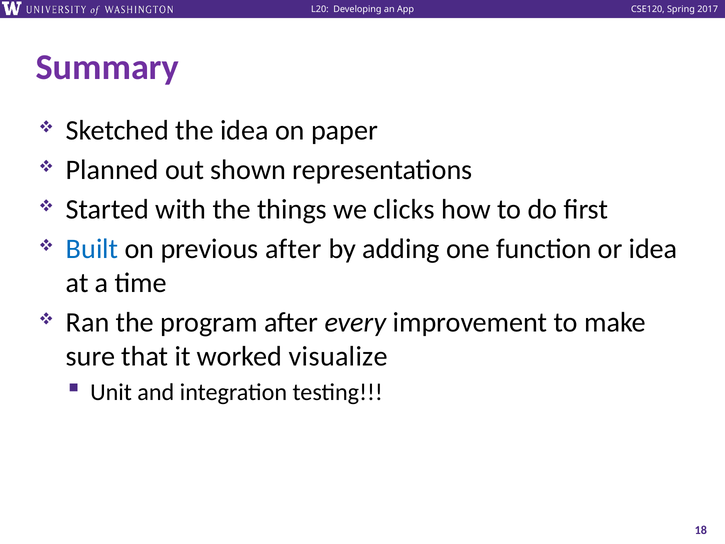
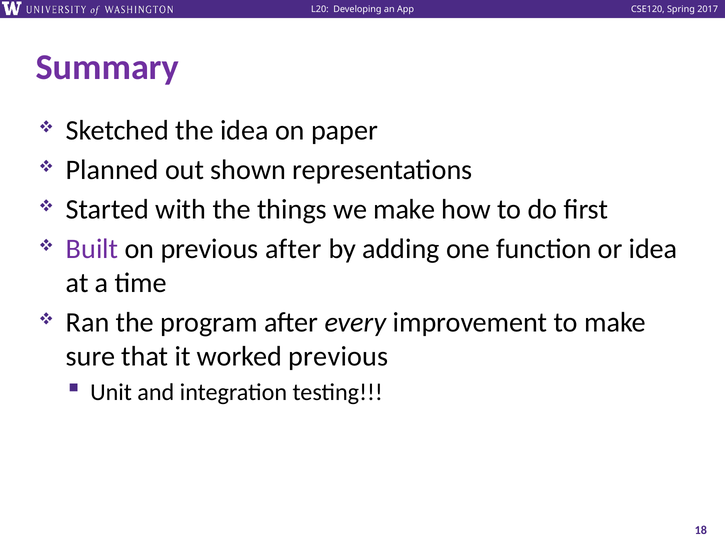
we clicks: clicks -> make
Built colour: blue -> purple
worked visualize: visualize -> previous
